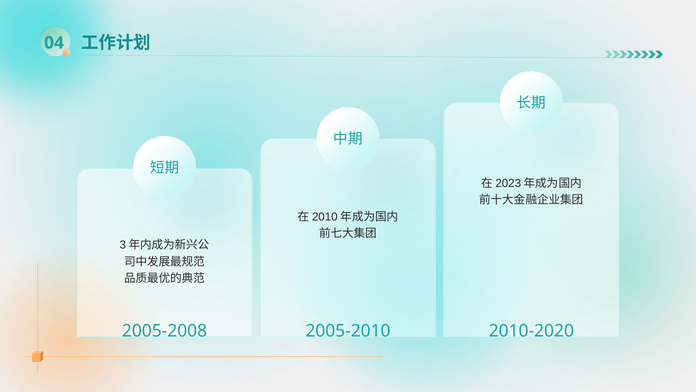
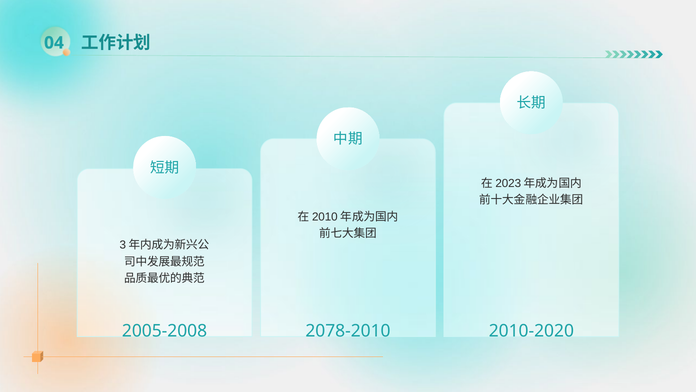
2005-2010: 2005-2010 -> 2078-2010
